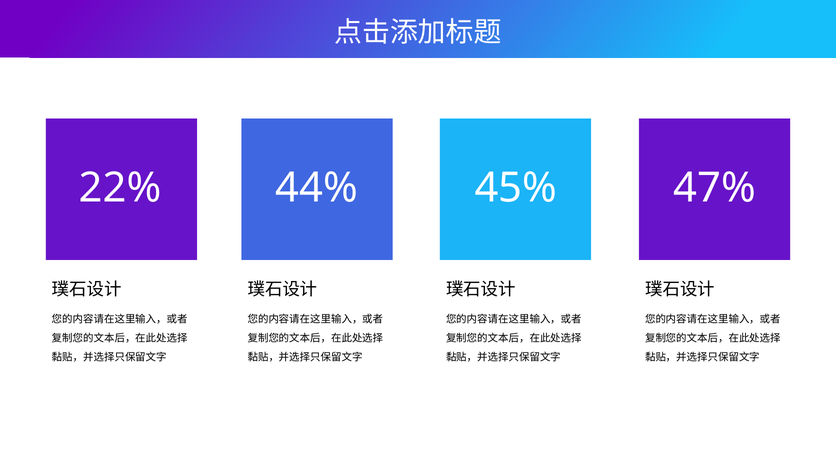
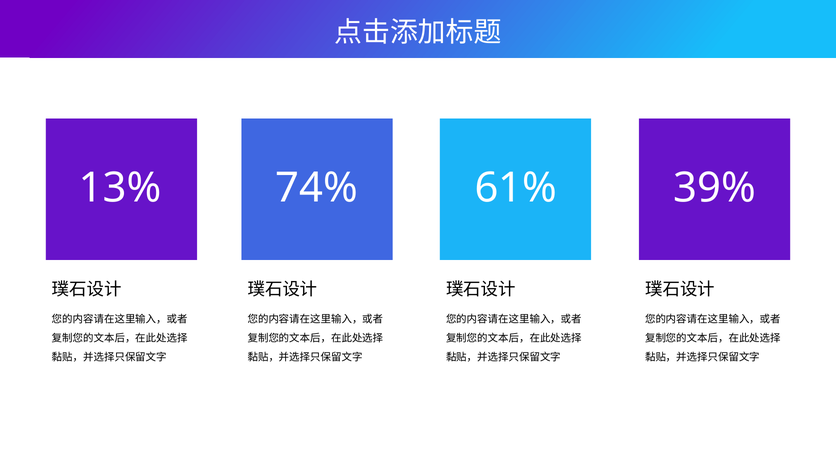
22%: 22% -> 13%
44%: 44% -> 74%
45%: 45% -> 61%
47%: 47% -> 39%
